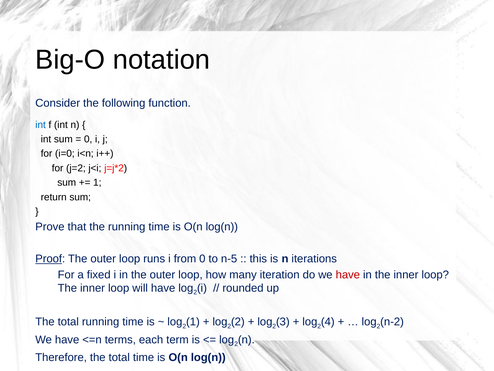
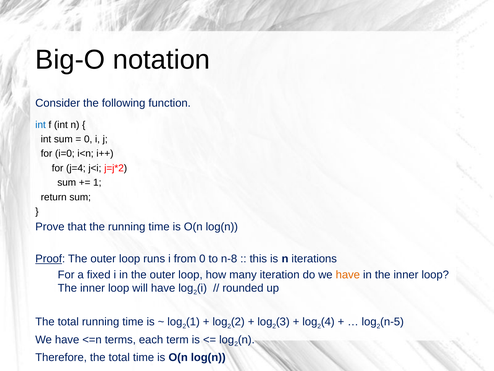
j=2: j=2 -> j=4
n-5: n-5 -> n-8
have at (348, 274) colour: red -> orange
n-2: n-2 -> n-5
